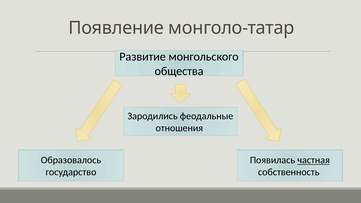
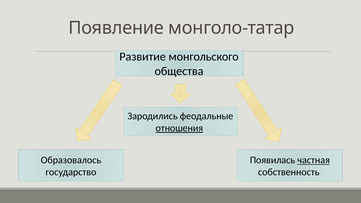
отношения underline: none -> present
